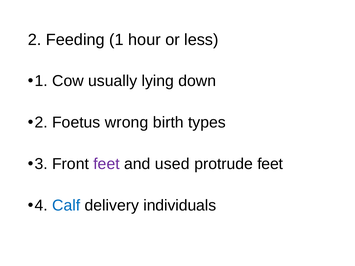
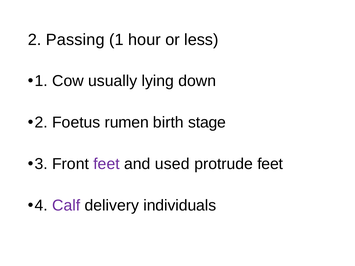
Feeding: Feeding -> Passing
wrong: wrong -> rumen
types: types -> stage
Calf colour: blue -> purple
